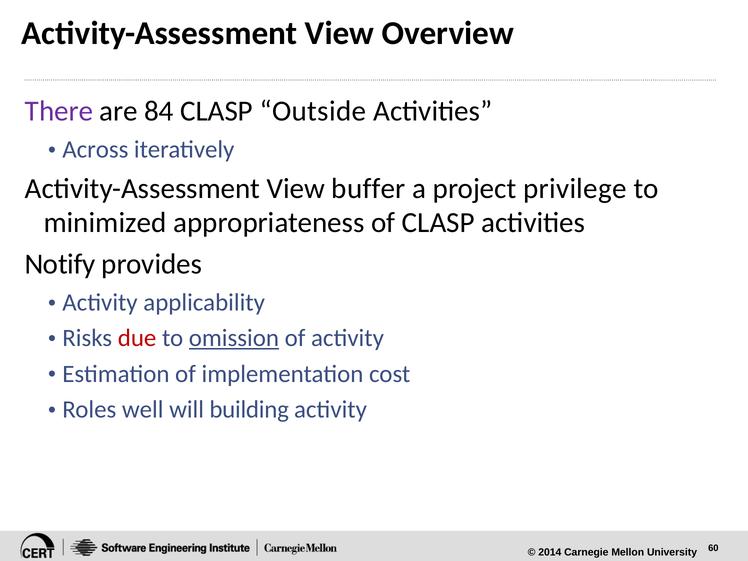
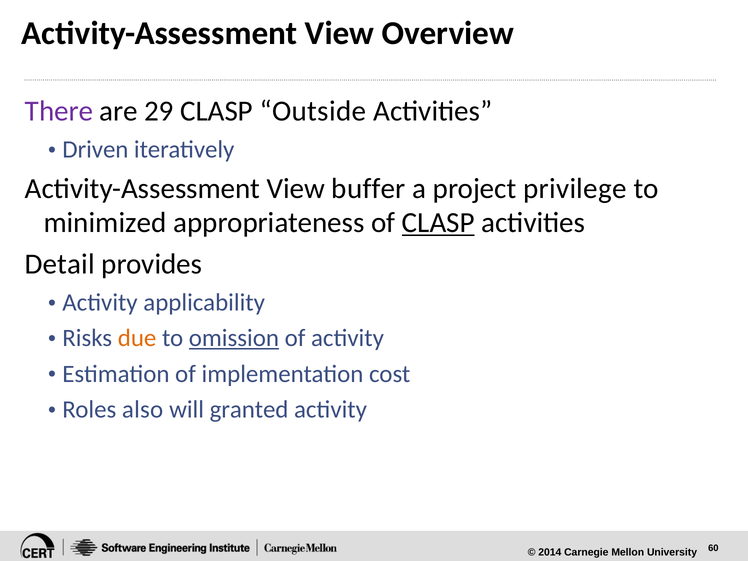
84: 84 -> 29
Across: Across -> Driven
CLASP at (438, 223) underline: none -> present
Notify: Notify -> Detail
due colour: red -> orange
well: well -> also
building: building -> granted
